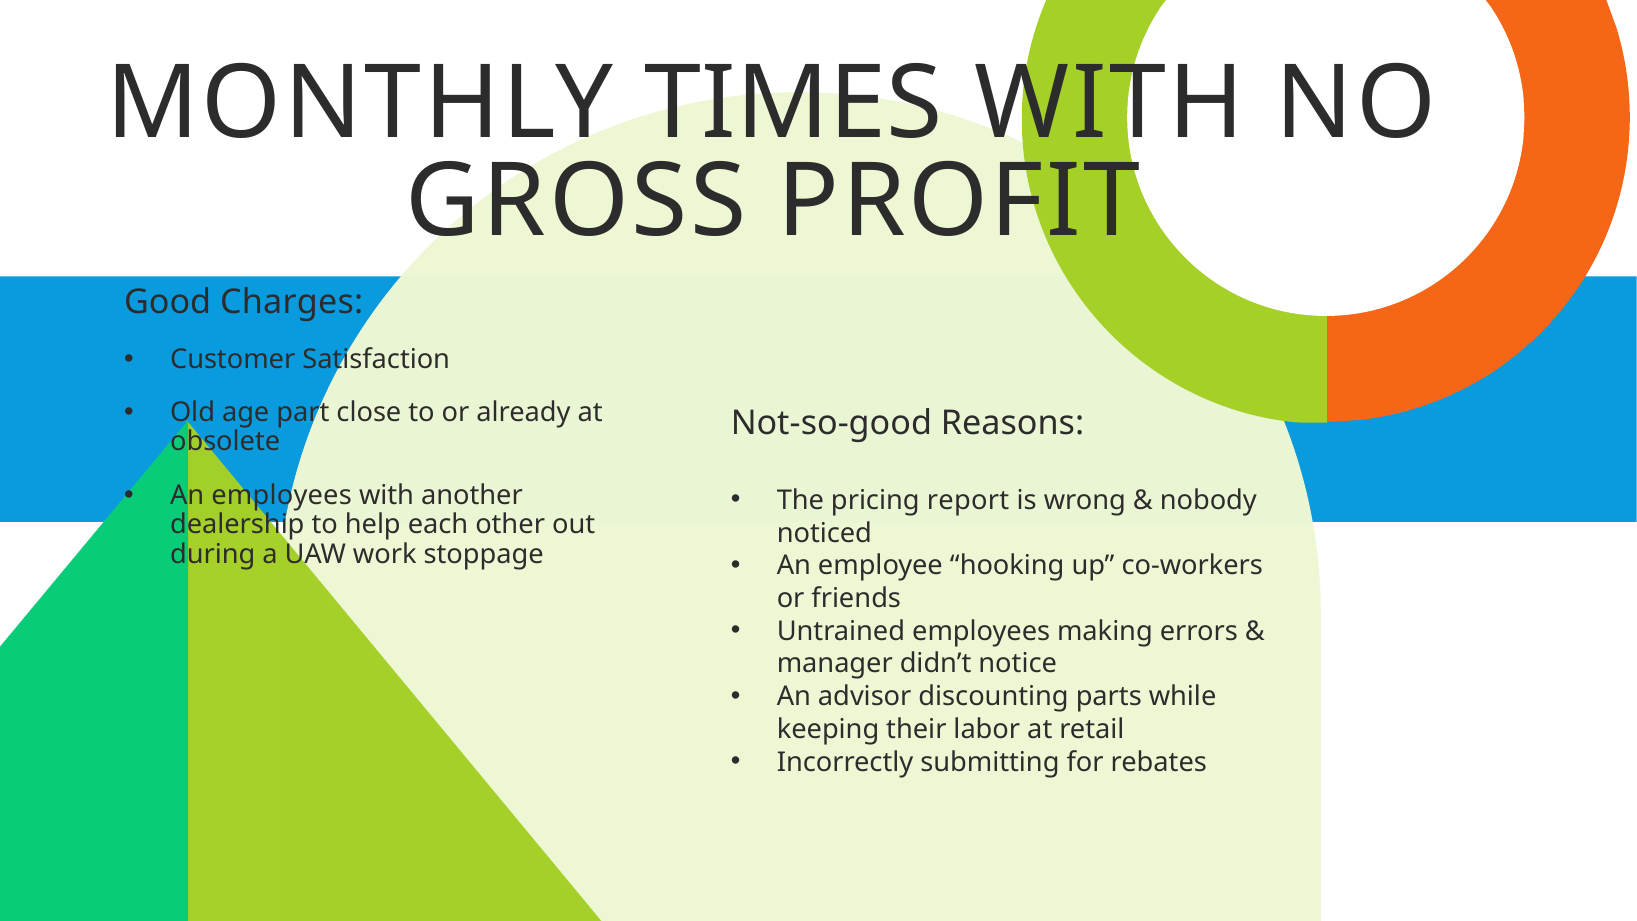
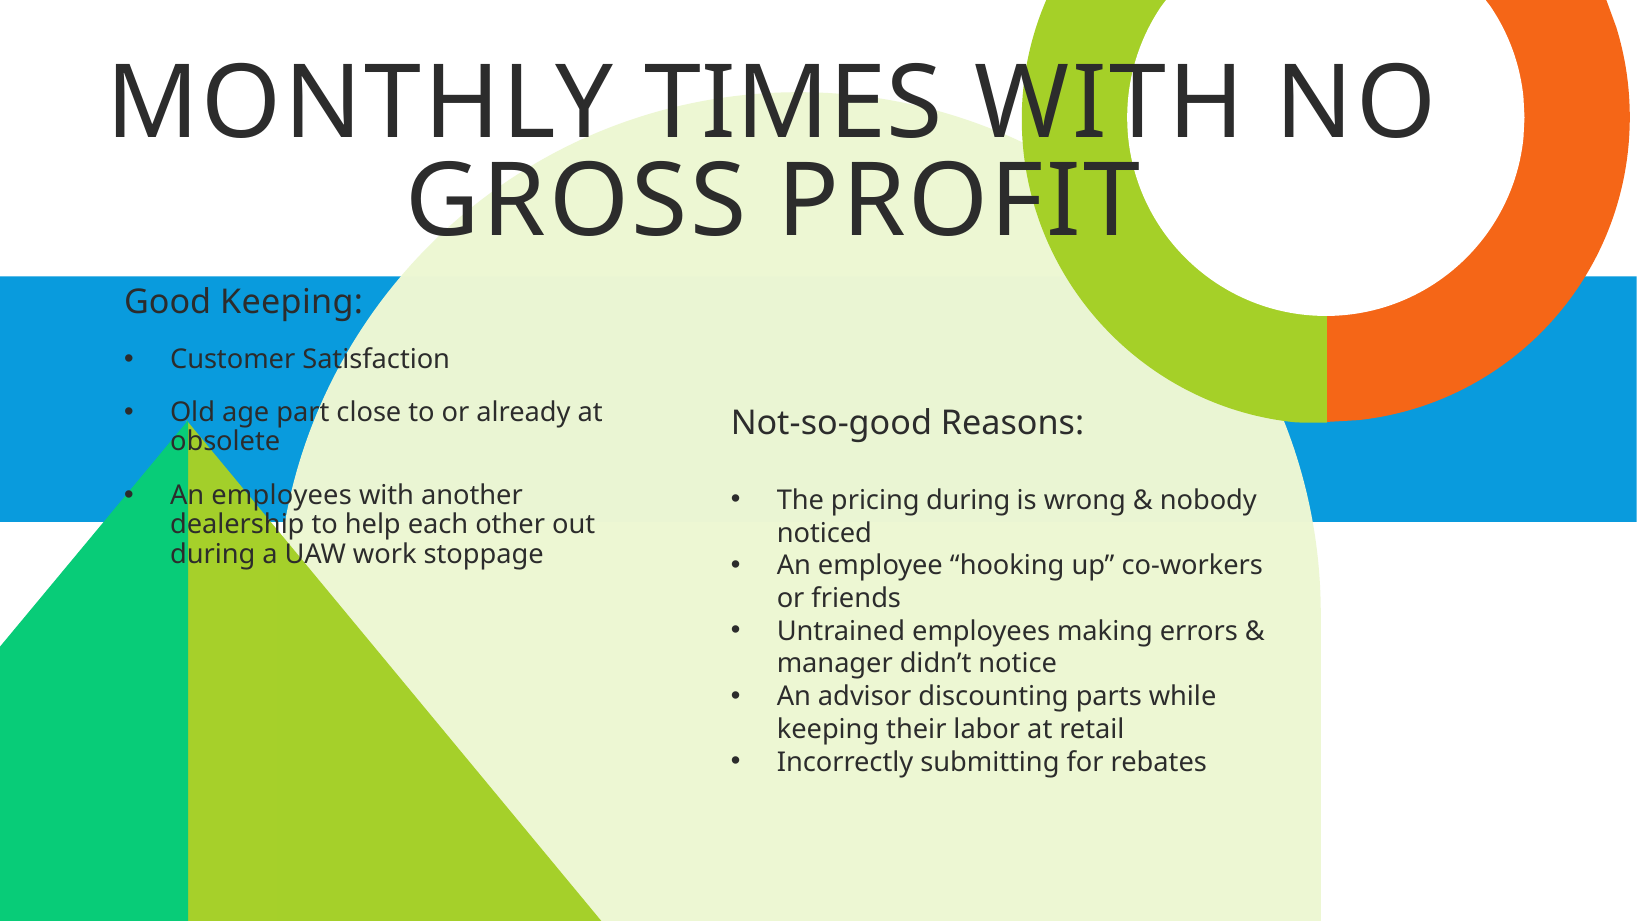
Good Charges: Charges -> Keeping
pricing report: report -> during
